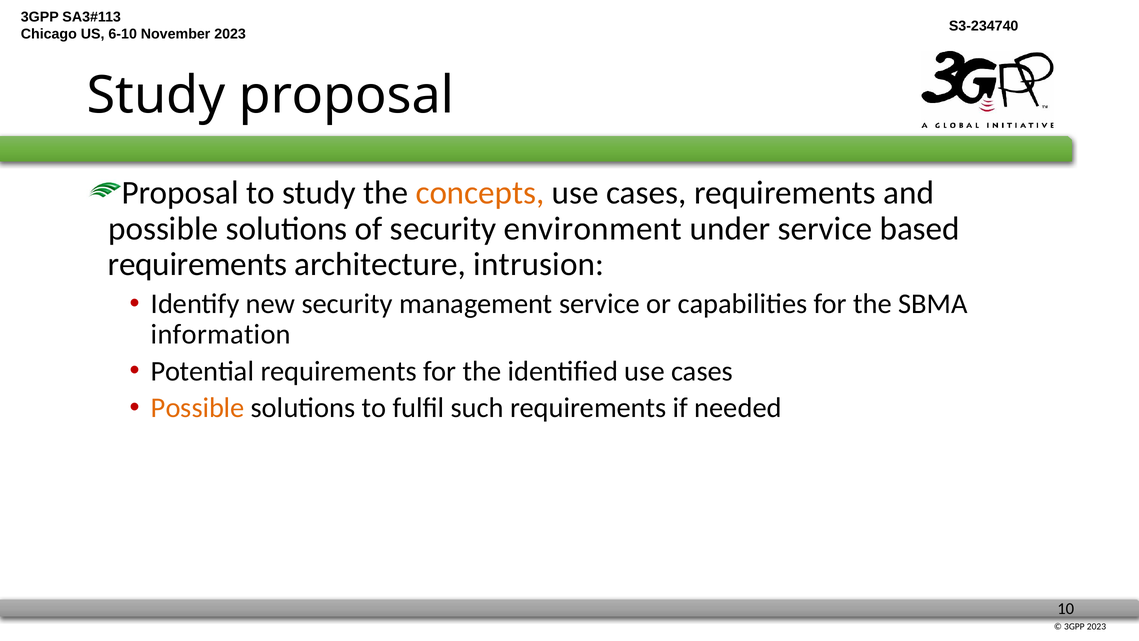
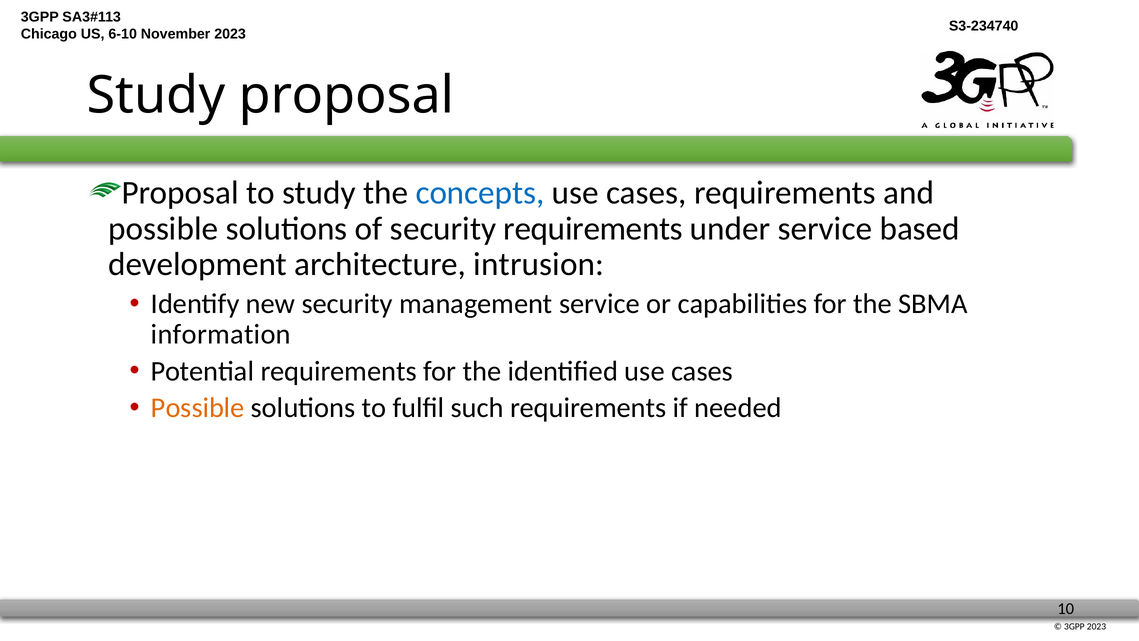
concepts colour: orange -> blue
security environment: environment -> requirements
requirements at (198, 264): requirements -> development
